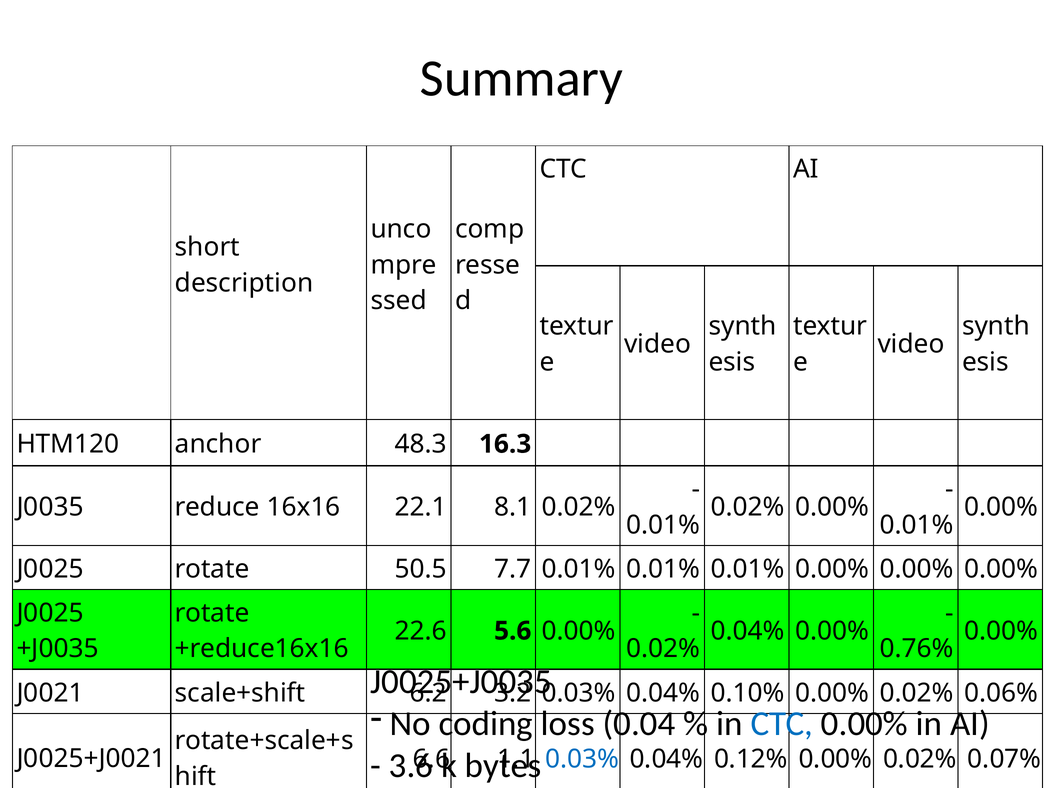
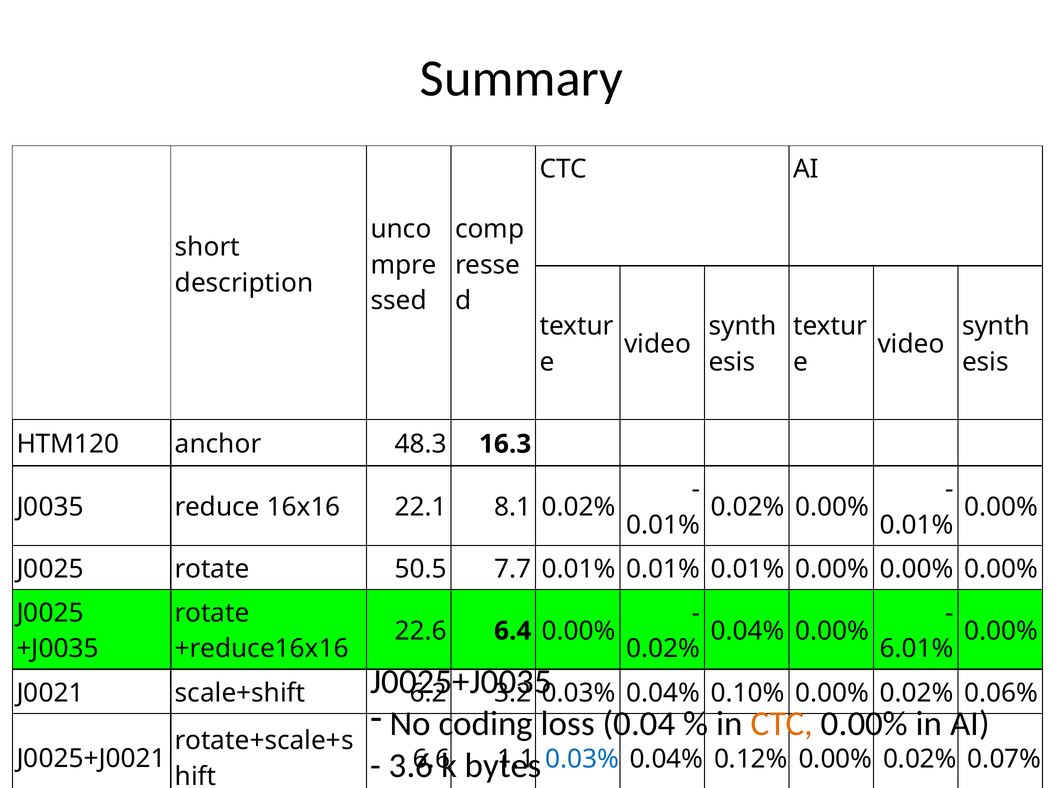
5.6: 5.6 -> 6.4
0.76%: 0.76% -> 6.01%
CTC at (782, 724) colour: blue -> orange
